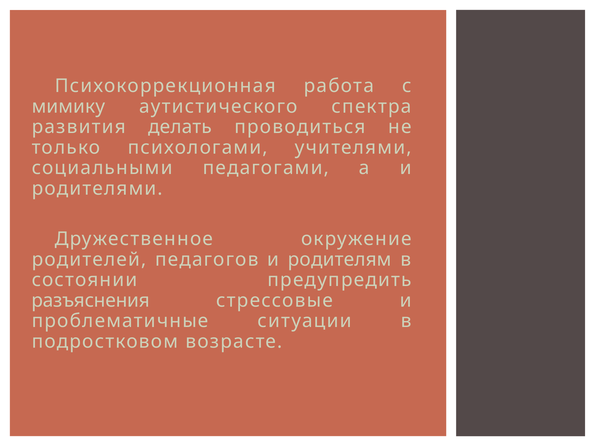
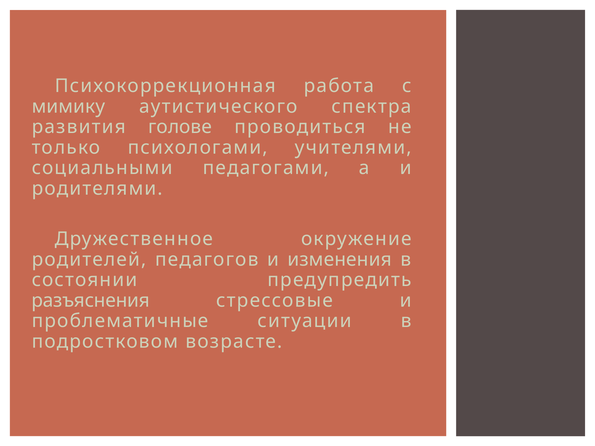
делать: делать -> голове
родителям: родителям -> изменения
